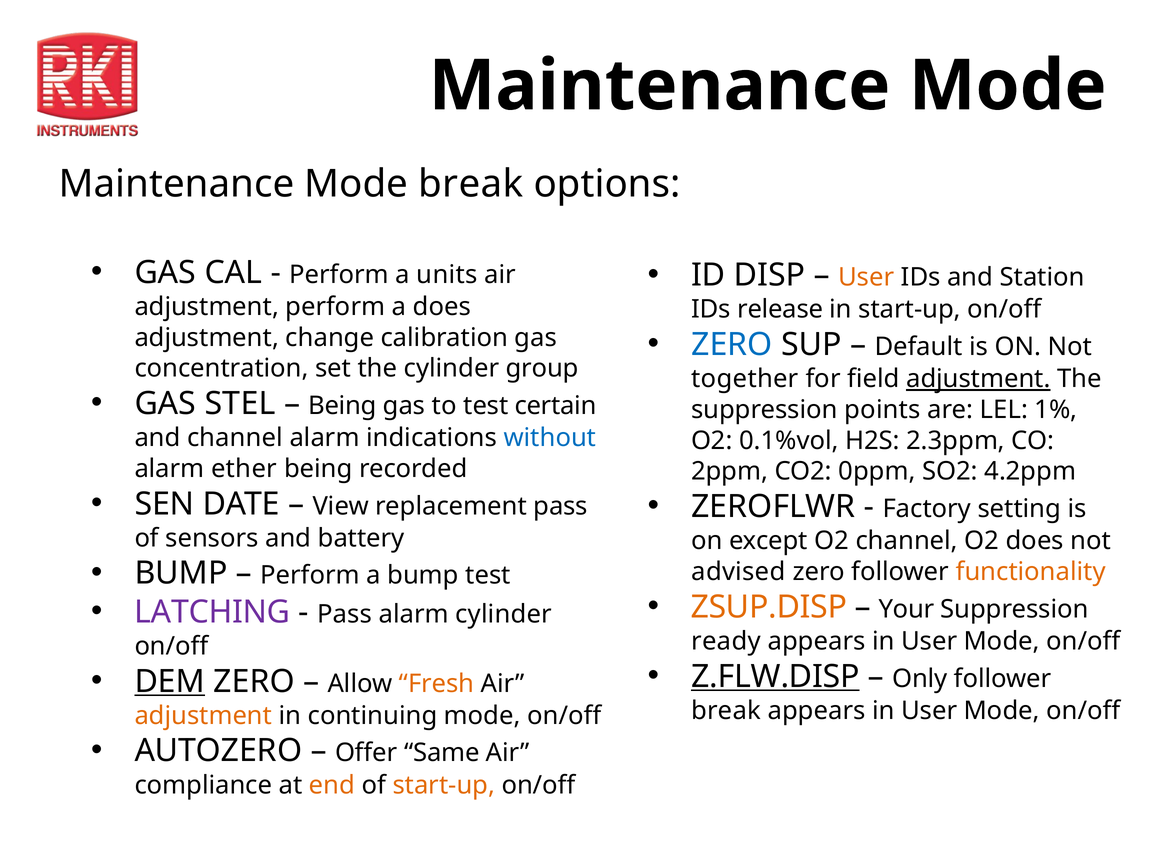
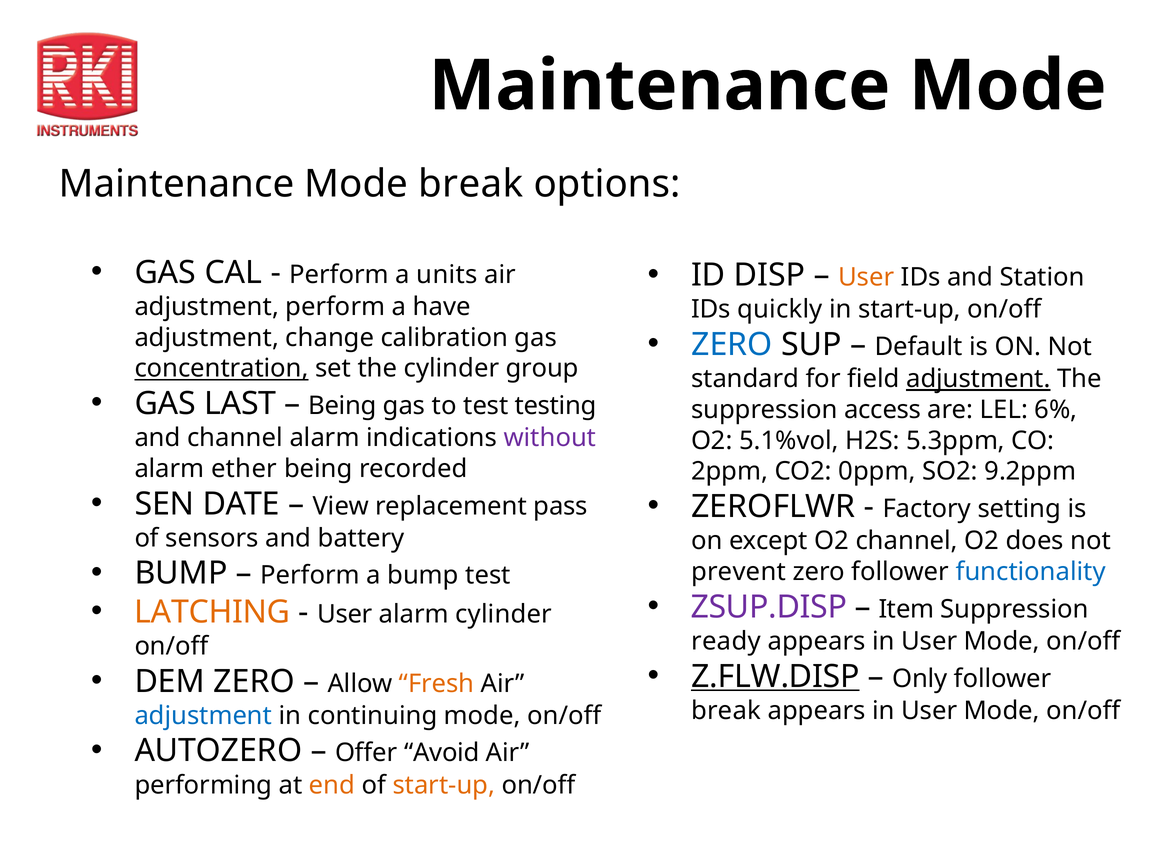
a does: does -> have
release: release -> quickly
concentration underline: none -> present
together: together -> standard
STEL: STEL -> LAST
certain: certain -> testing
points: points -> access
1%: 1% -> 6%
without colour: blue -> purple
0.1%vol: 0.1%vol -> 5.1%vol
2.3ppm: 2.3ppm -> 5.3ppm
4.2ppm: 4.2ppm -> 9.2ppm
advised: advised -> prevent
functionality colour: orange -> blue
ZSUP.DISP colour: orange -> purple
Your: Your -> Item
LATCHING colour: purple -> orange
Pass at (345, 614): Pass -> User
DEM underline: present -> none
adjustment at (203, 715) colour: orange -> blue
Same: Same -> Avoid
compliance: compliance -> performing
